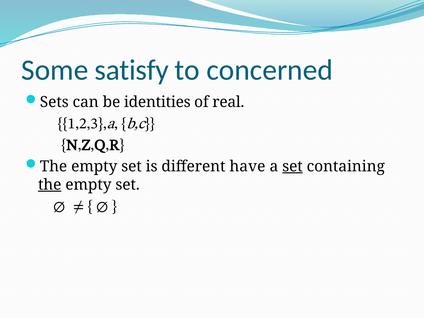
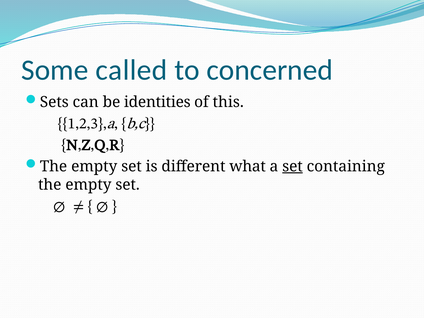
satisfy: satisfy -> called
real: real -> this
have: have -> what
the at (50, 185) underline: present -> none
